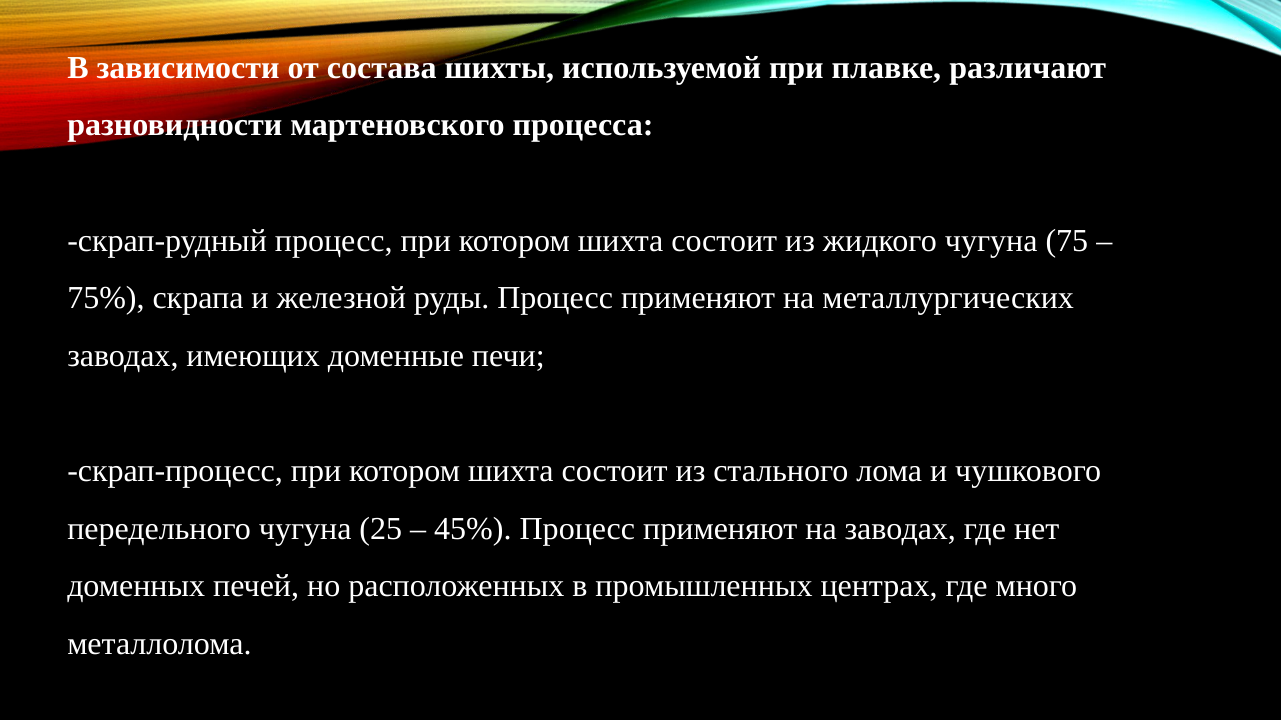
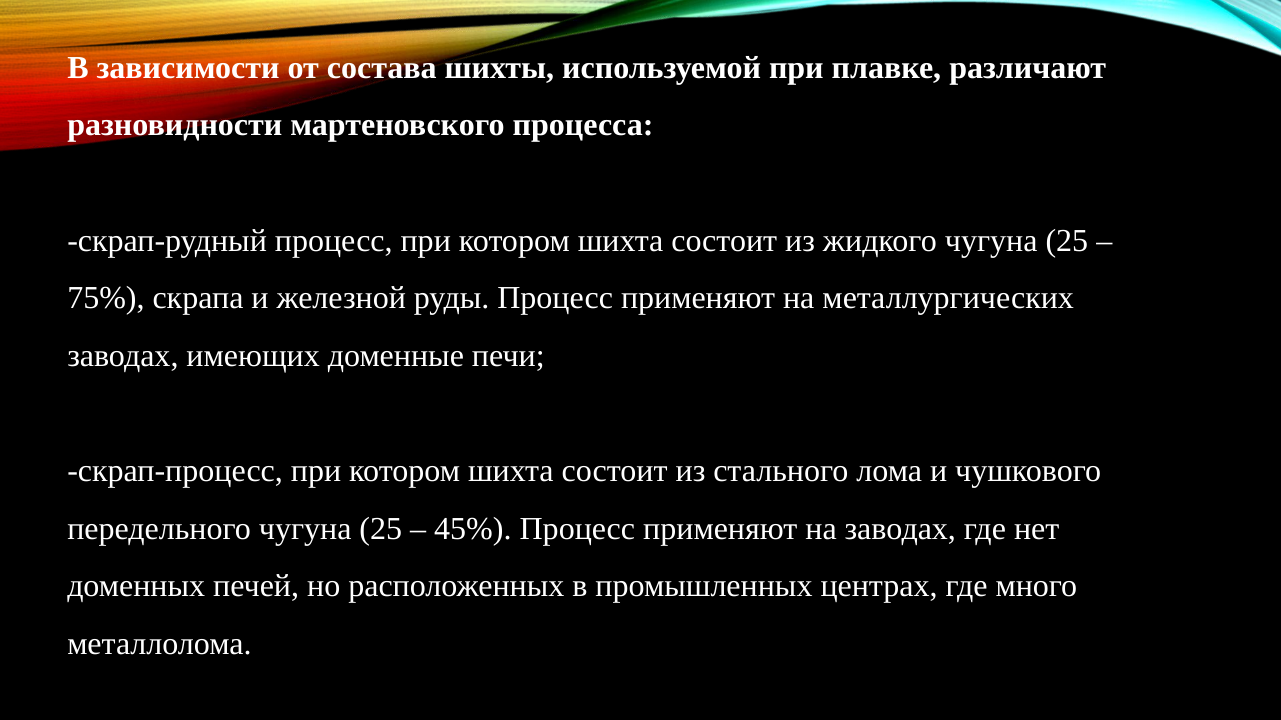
жидкого чугуна 75: 75 -> 25
